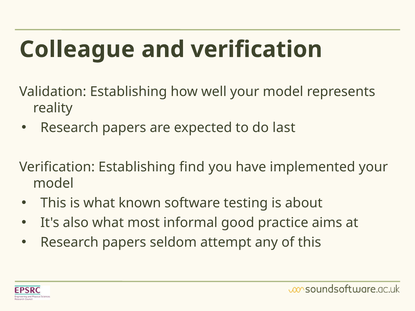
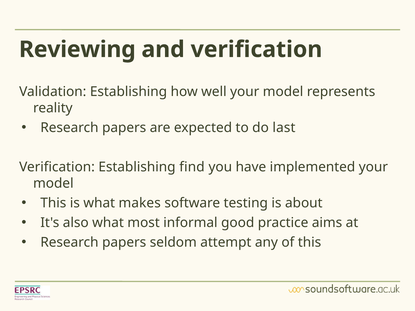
Colleague: Colleague -> Reviewing
known: known -> makes
